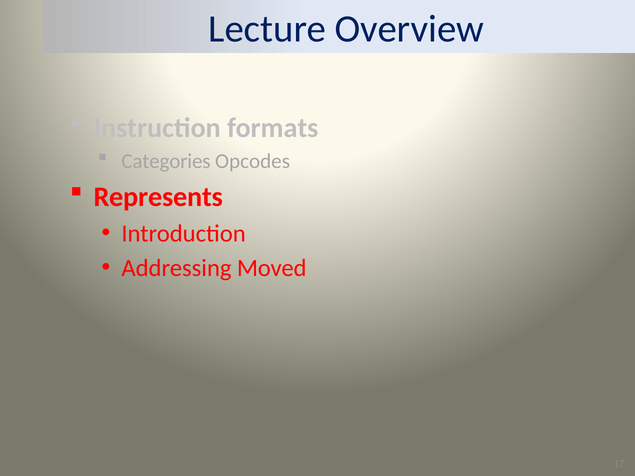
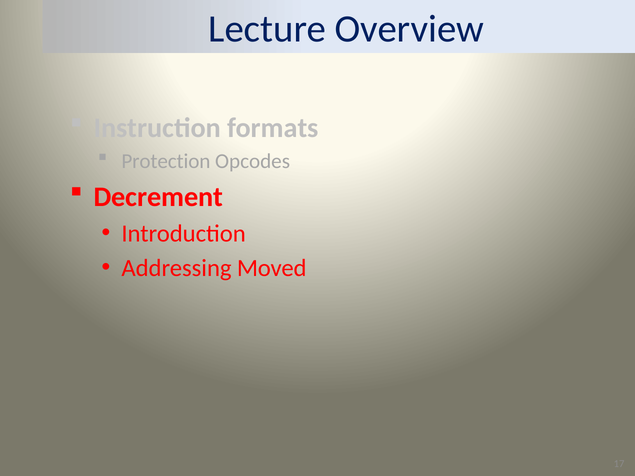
Categories: Categories -> Protection
Represents: Represents -> Decrement
